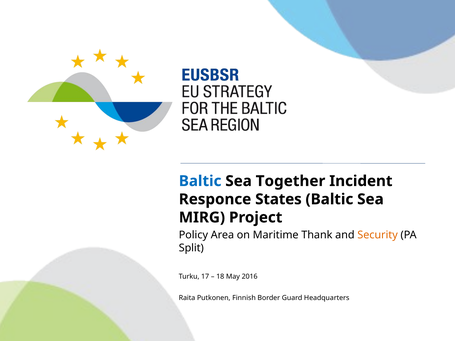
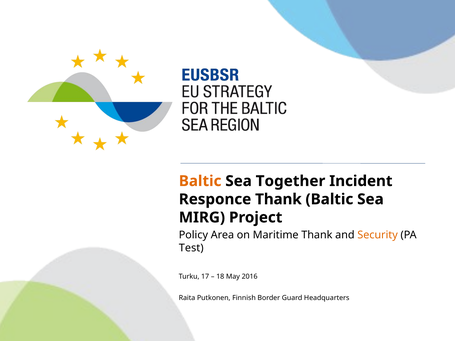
Baltic at (200, 181) colour: blue -> orange
Responce States: States -> Thank
Split: Split -> Test
